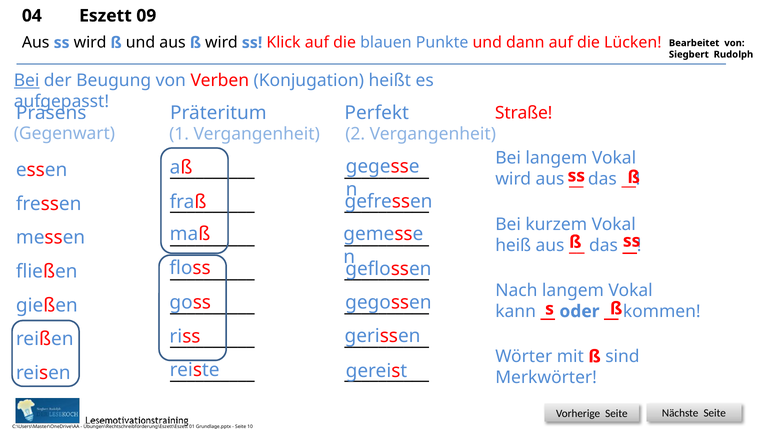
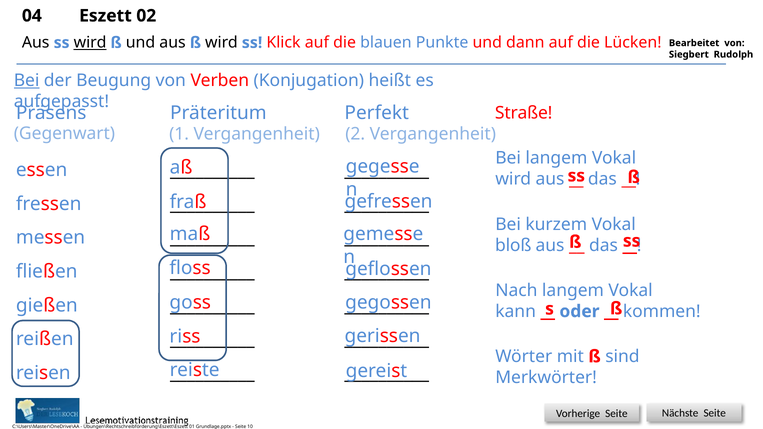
09: 09 -> 02
wird at (90, 43) underline: none -> present
heiß: heiß -> bloß
